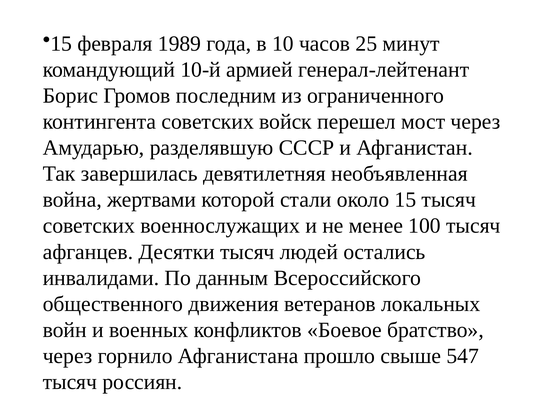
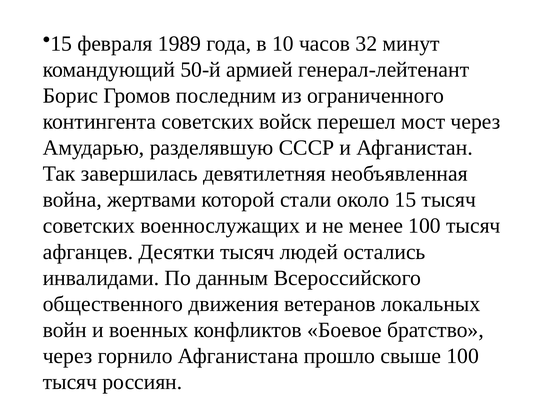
25: 25 -> 32
10-й: 10-й -> 50-й
свыше 547: 547 -> 100
